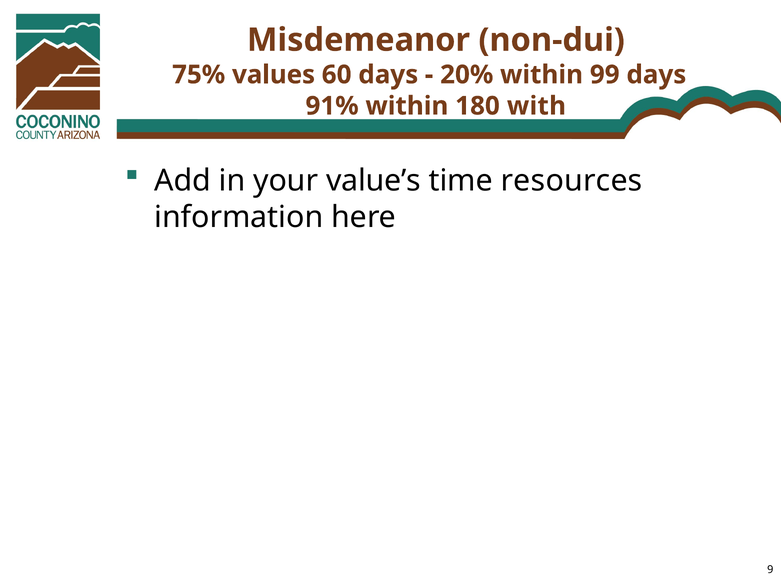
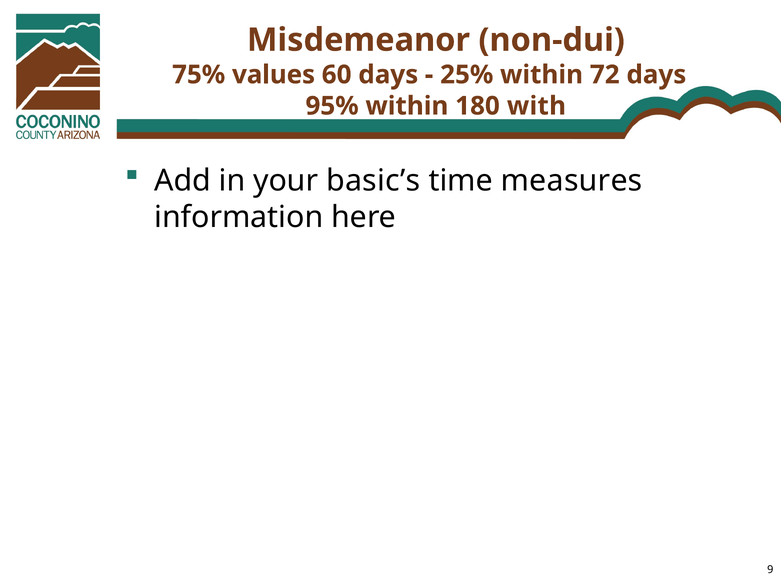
20%: 20% -> 25%
99: 99 -> 72
91%: 91% -> 95%
value’s: value’s -> basic’s
resources: resources -> measures
